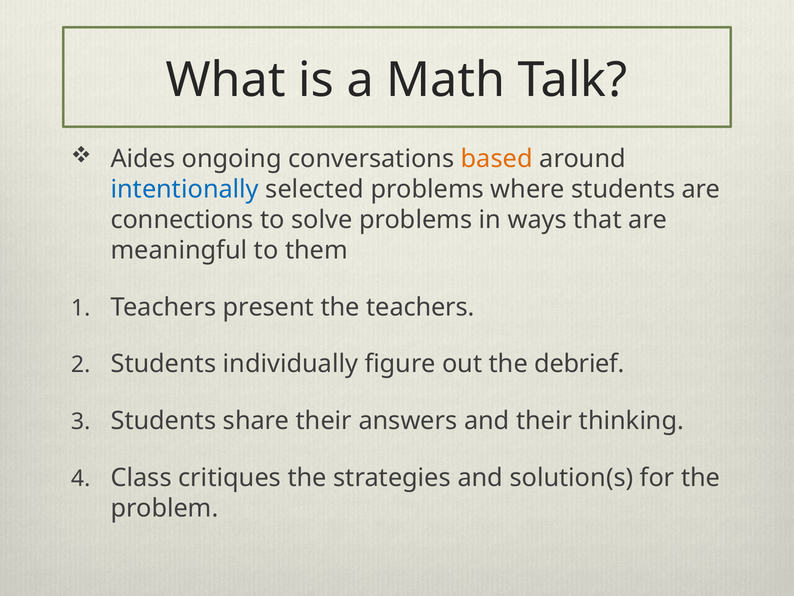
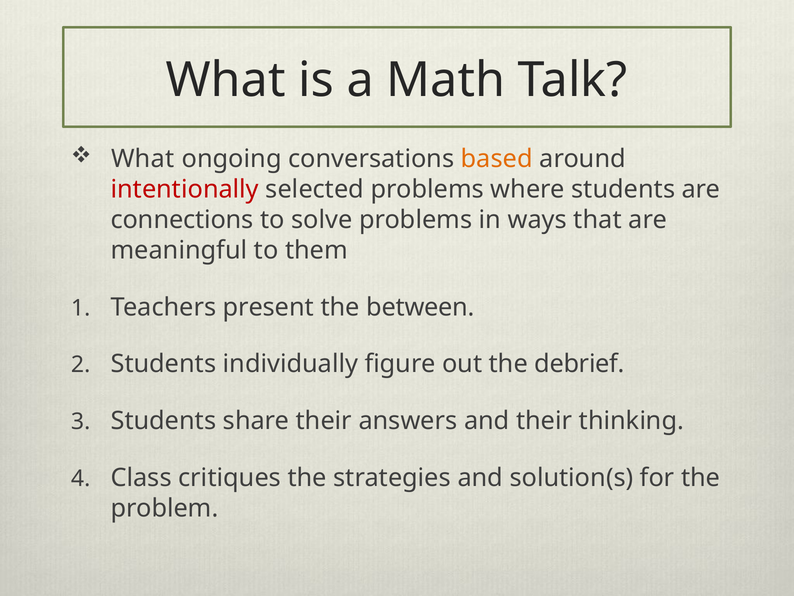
Aides at (143, 159): Aides -> What
intentionally colour: blue -> red
the teachers: teachers -> between
